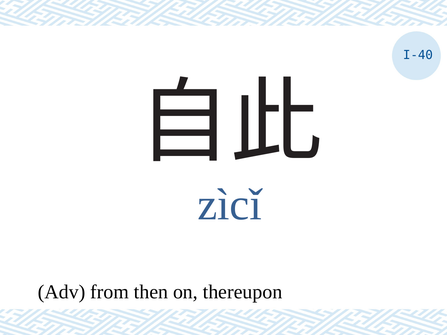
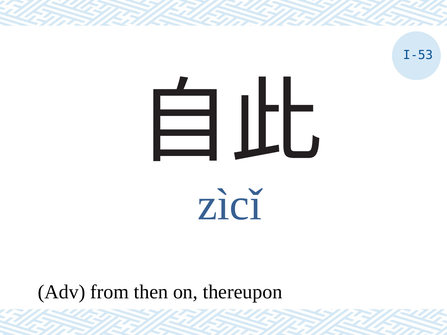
I-40: I-40 -> I-53
